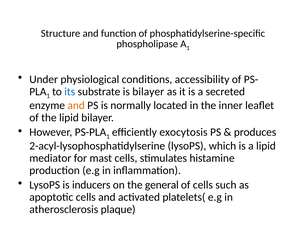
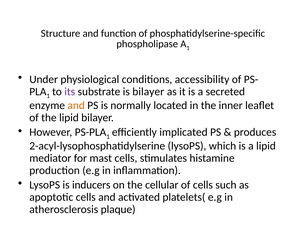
its colour: blue -> purple
exocytosis: exocytosis -> implicated
general: general -> cellular
